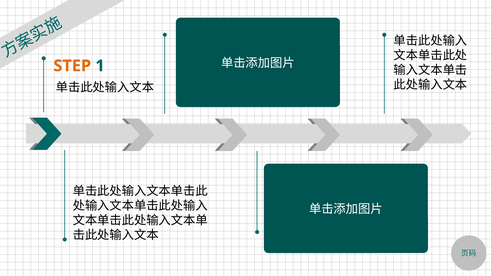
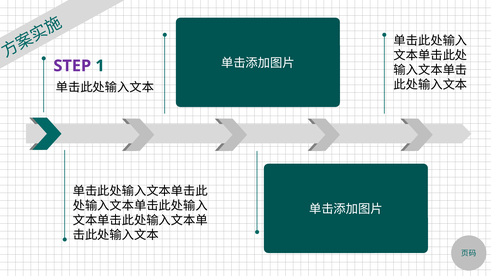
STEP colour: orange -> purple
